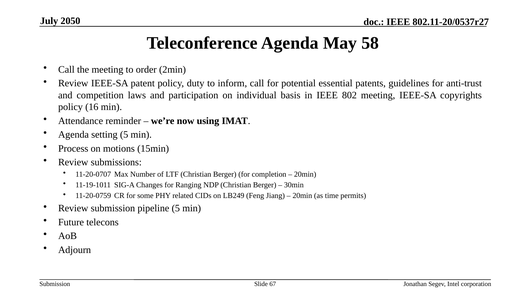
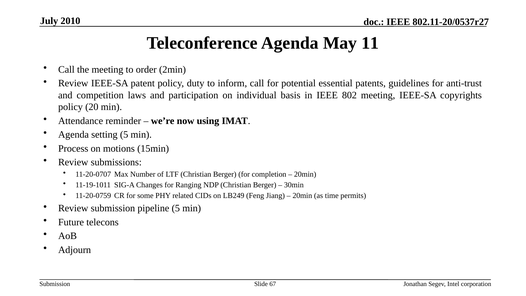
2050: 2050 -> 2010
58: 58 -> 11
16: 16 -> 20
